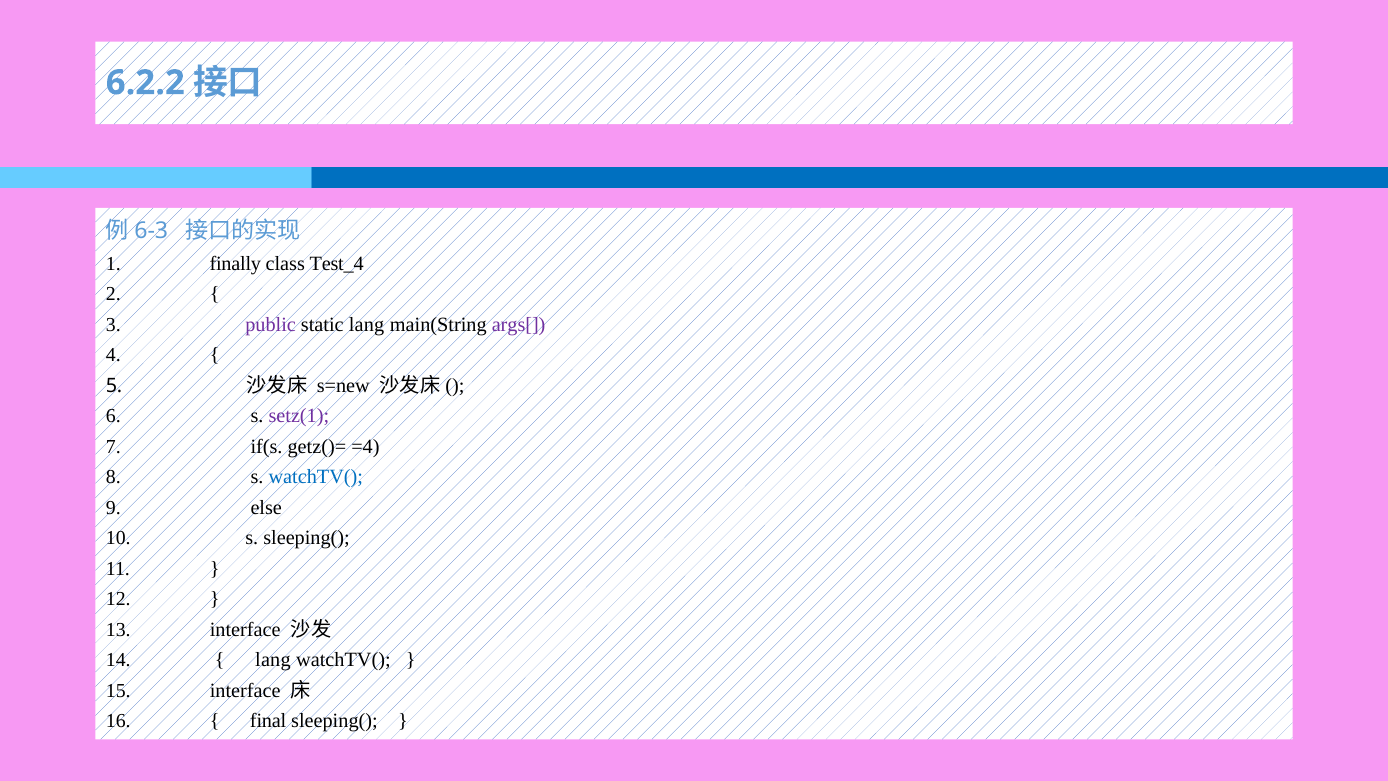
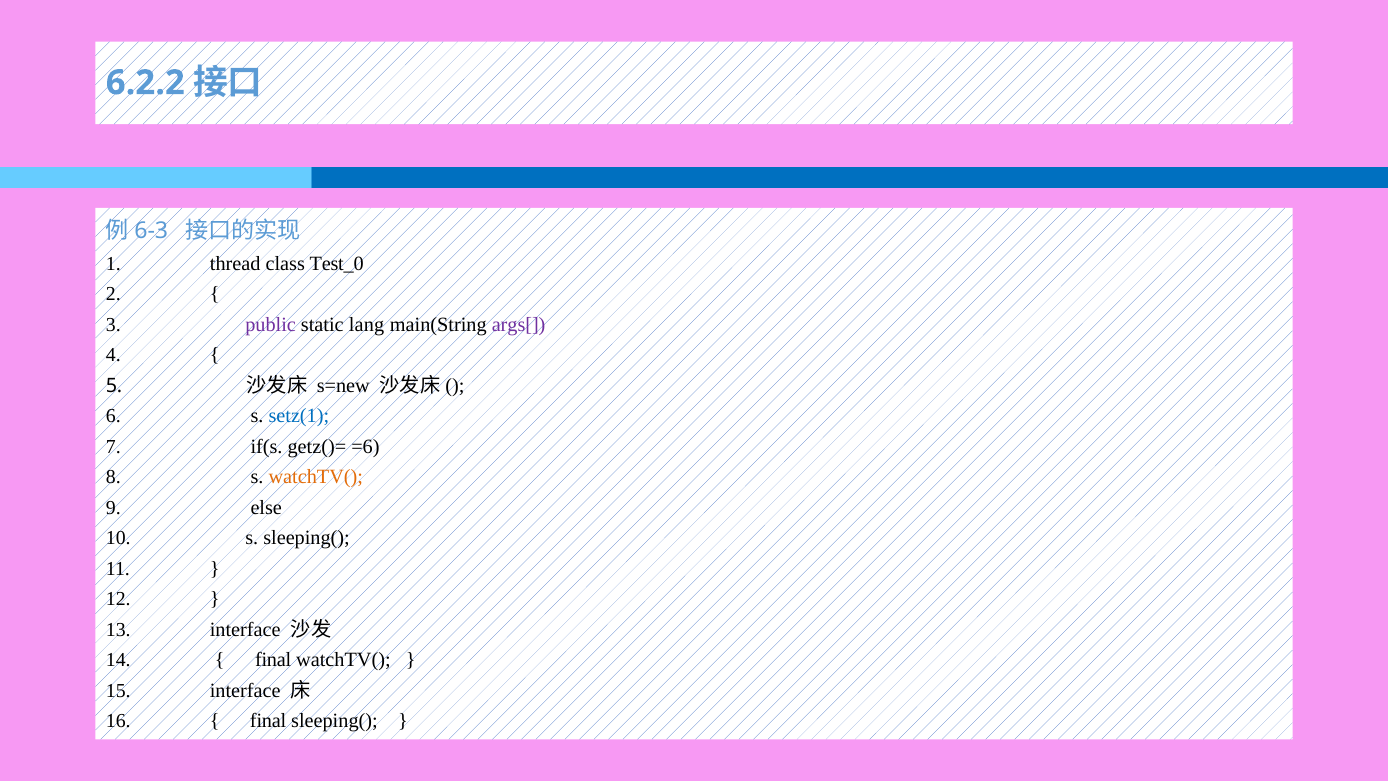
finally: finally -> thread
Test_4: Test_4 -> Test_0
setz(1 colour: purple -> blue
=4: =4 -> =6
watchTV( at (316, 477) colour: blue -> orange
lang at (273, 660): lang -> final
